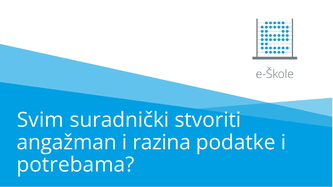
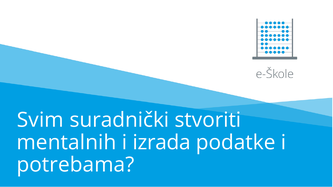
angažman: angažman -> mentalnih
razina: razina -> izrada
